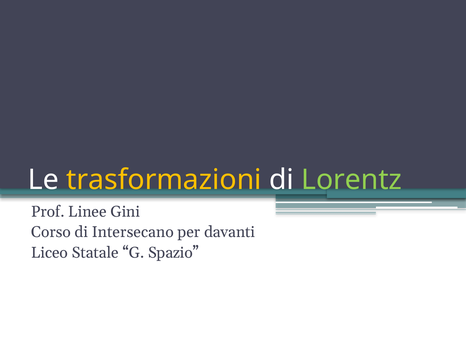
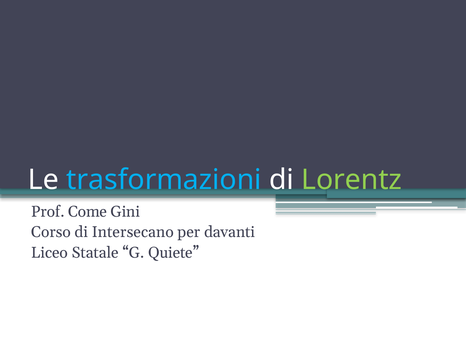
trasformazioni colour: yellow -> light blue
Linee: Linee -> Come
Spazio: Spazio -> Quiete
